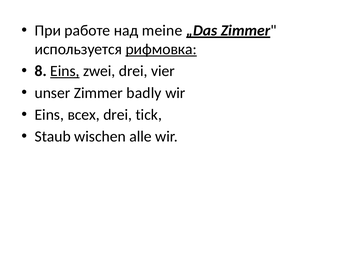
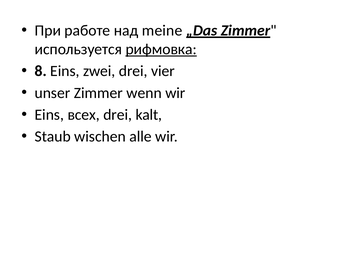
Eins at (65, 71) underline: present -> none
badly: badly -> wenn
tick: tick -> kalt
